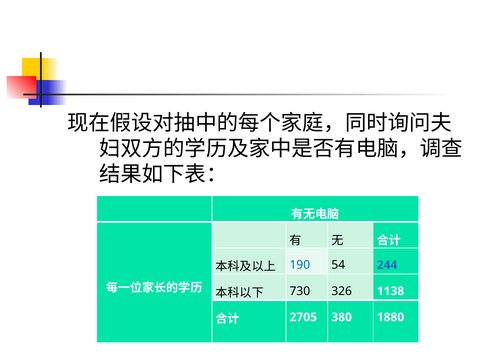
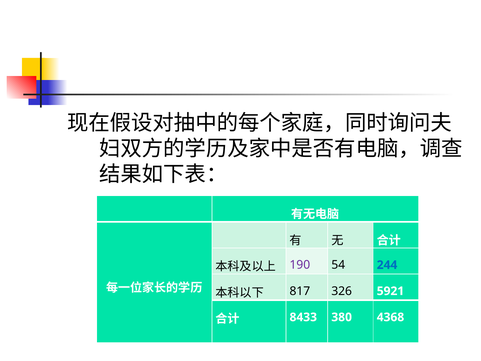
190 colour: blue -> purple
730: 730 -> 817
1138: 1138 -> 5921
2705: 2705 -> 8433
1880: 1880 -> 4368
